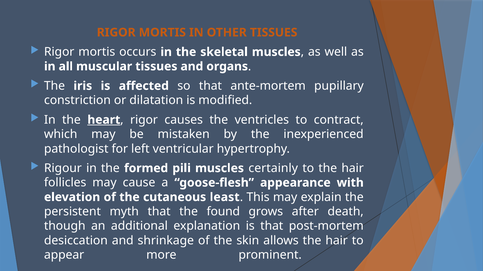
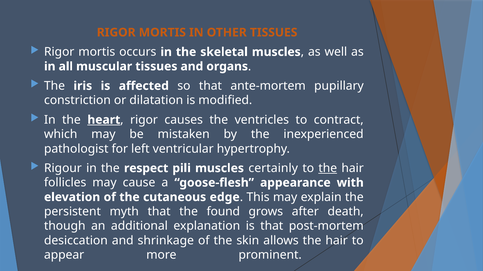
formed: formed -> respect
the at (328, 169) underline: none -> present
least: least -> edge
